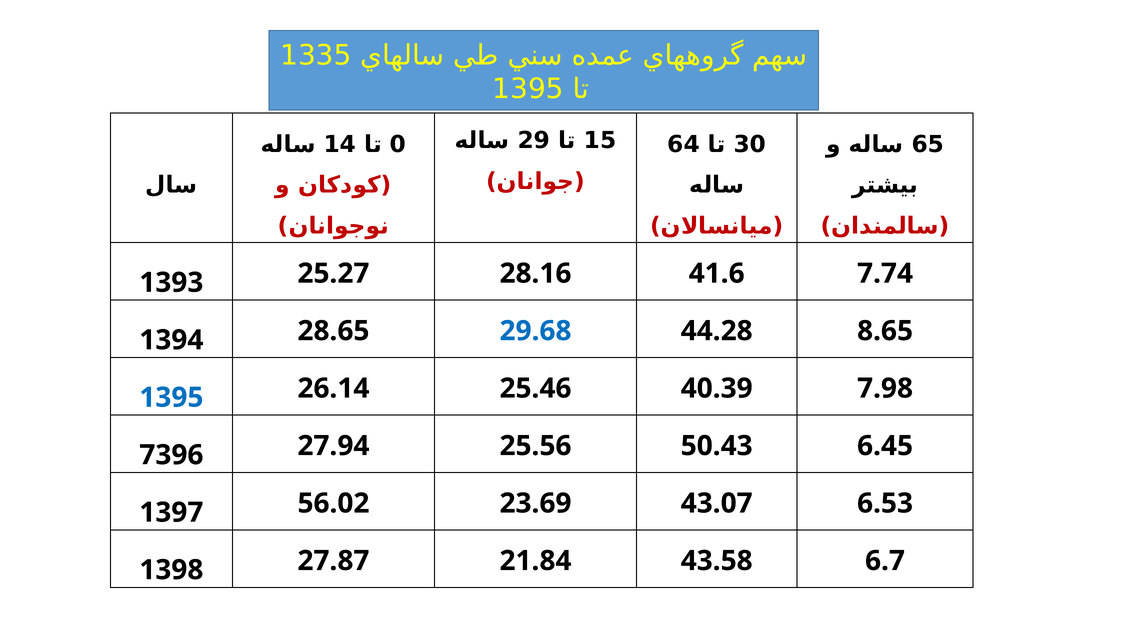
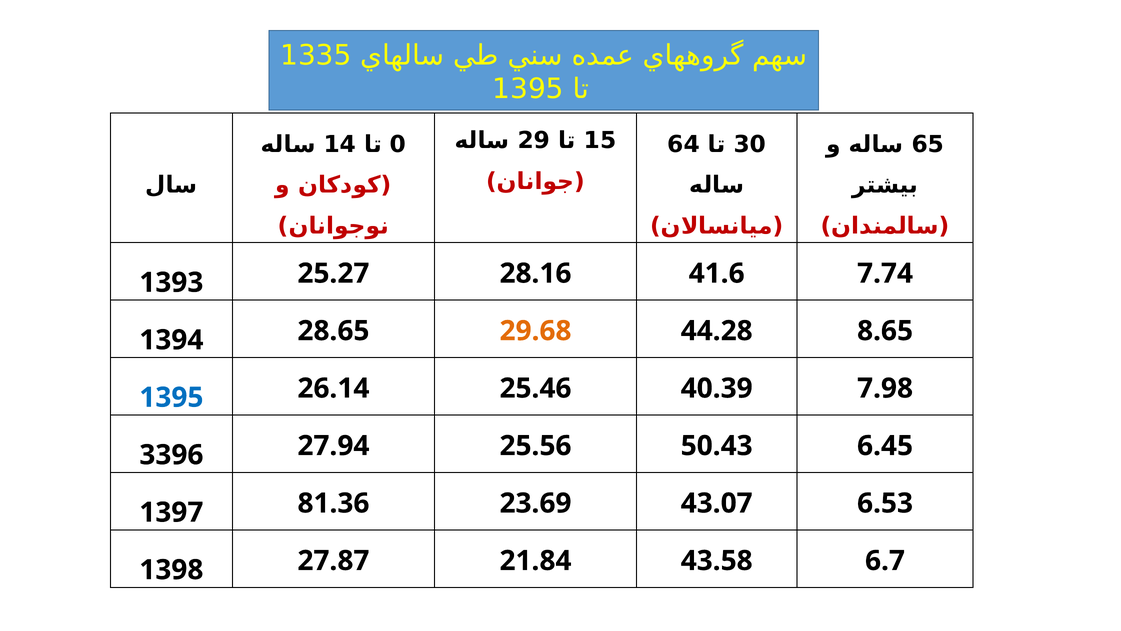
29.68 colour: blue -> orange
7396: 7396 -> 3396
56.02: 56.02 -> 81.36
